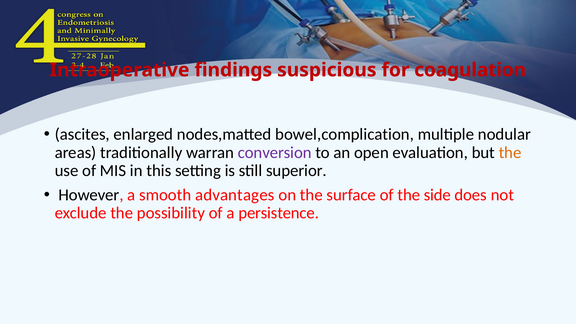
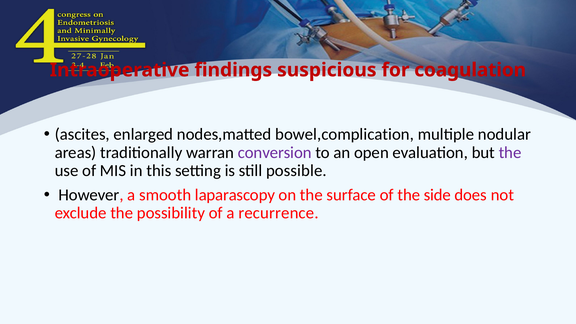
the at (510, 153) colour: orange -> purple
superior: superior -> possible
advantages: advantages -> laparascopy
persistence: persistence -> recurrence
